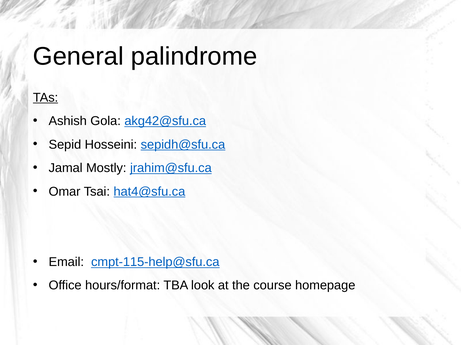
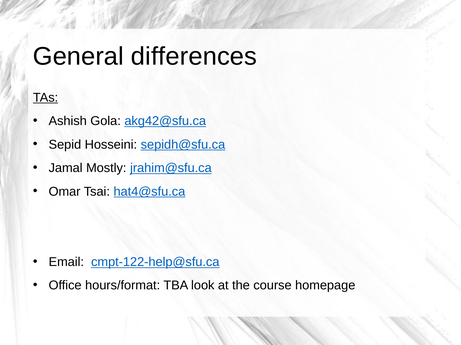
palindrome: palindrome -> differences
cmpt-115-help@sfu.ca: cmpt-115-help@sfu.ca -> cmpt-122-help@sfu.ca
